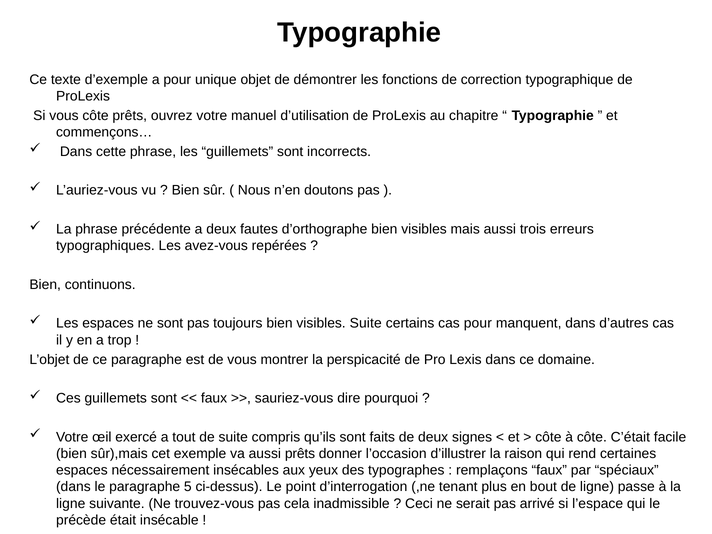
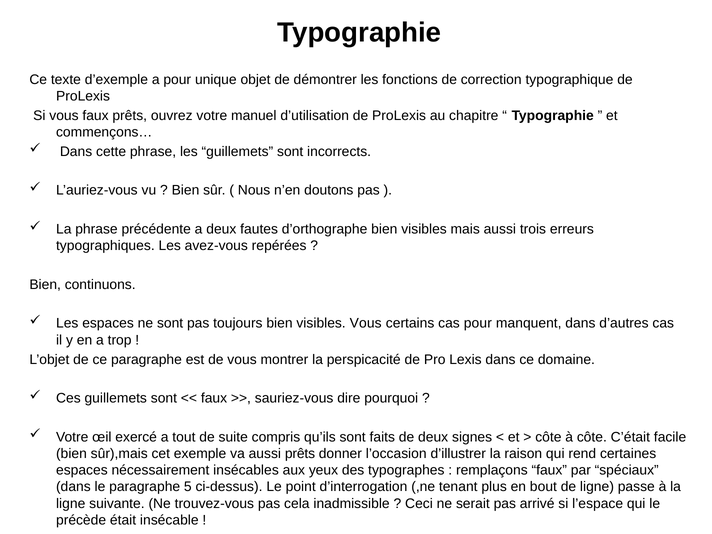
vous côte: côte -> faux
visibles Suite: Suite -> Vous
